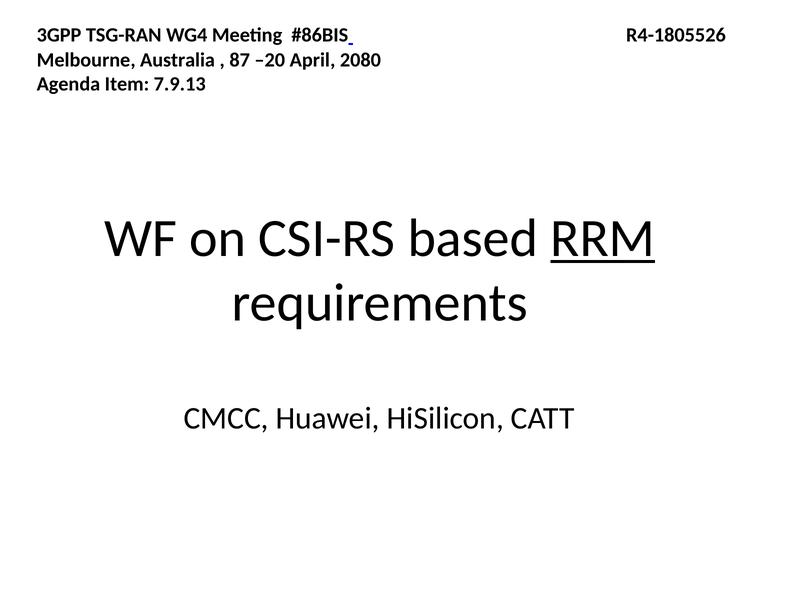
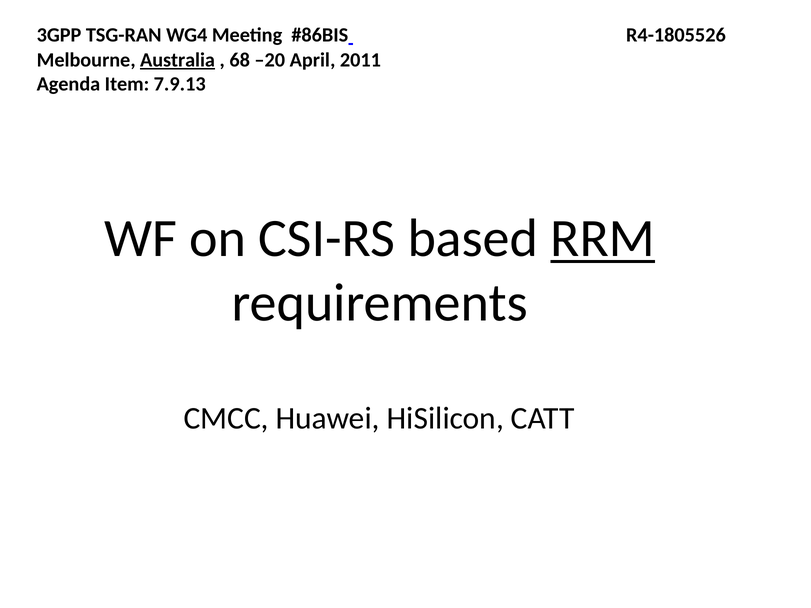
Australia underline: none -> present
87: 87 -> 68
2080: 2080 -> 2011
